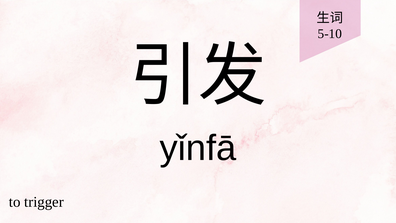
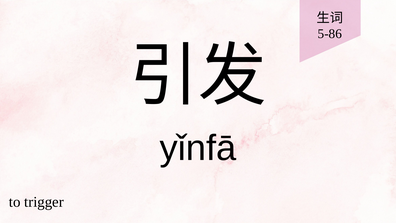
5-10: 5-10 -> 5-86
